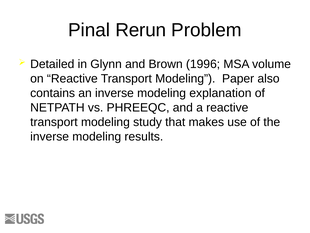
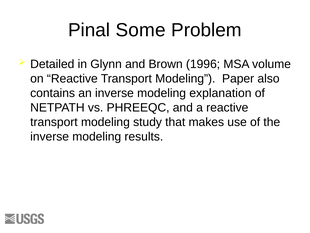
Rerun: Rerun -> Some
